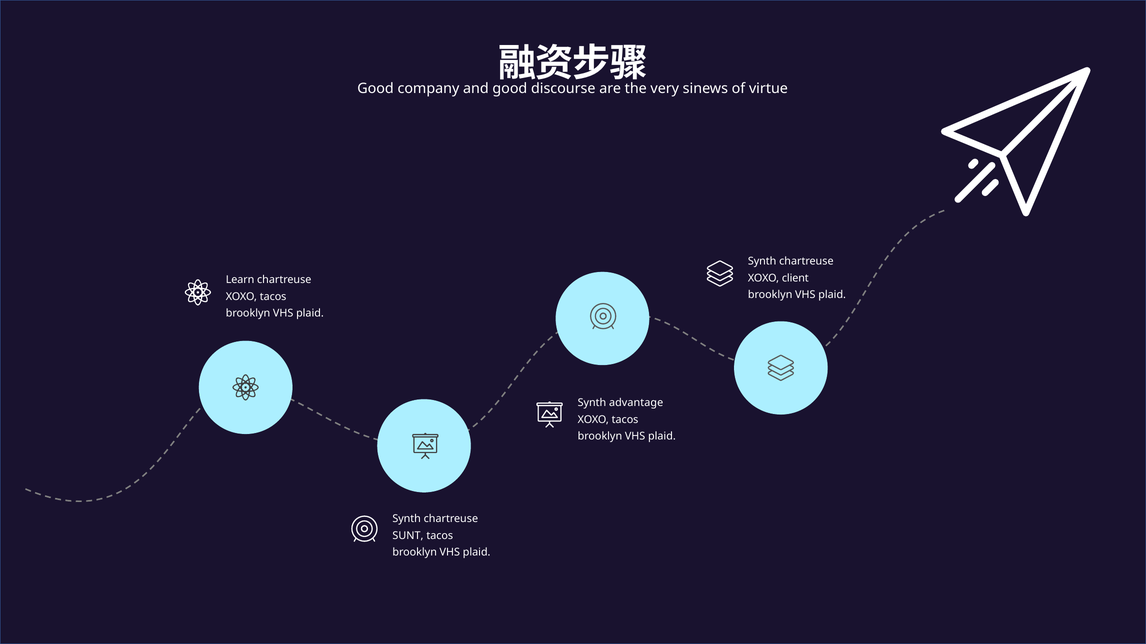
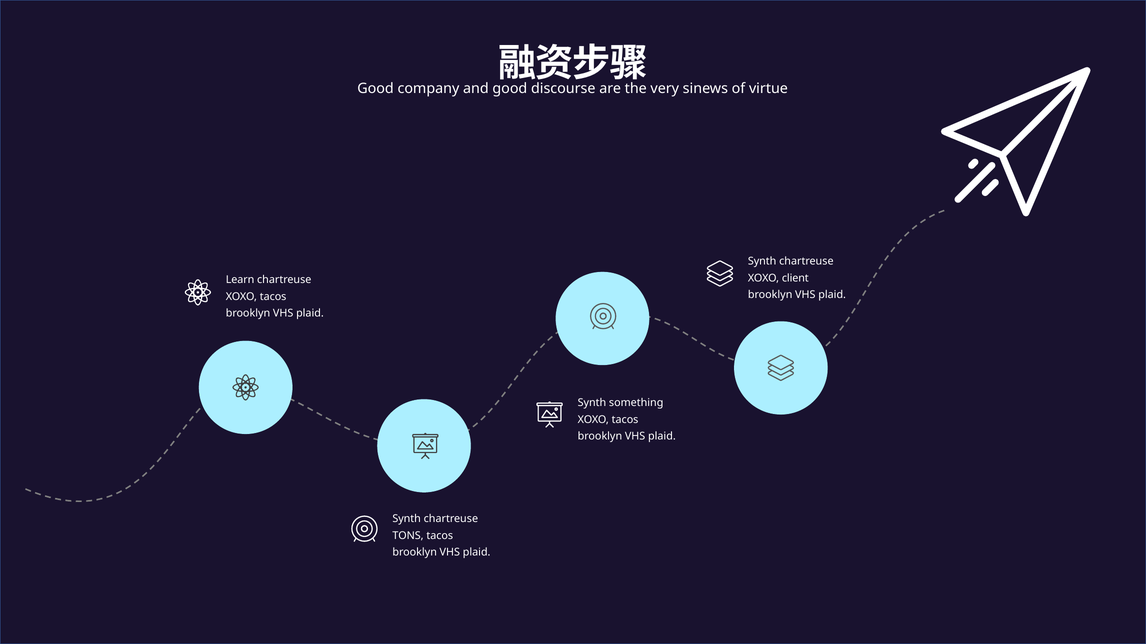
advantage: advantage -> something
SUNT: SUNT -> TONS
